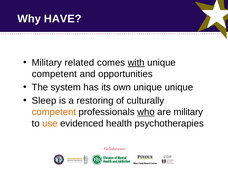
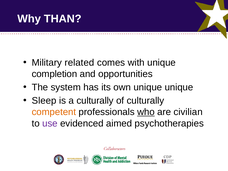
HAVE: HAVE -> THAN
with underline: present -> none
competent at (54, 74): competent -> completion
a restoring: restoring -> culturally
are military: military -> civilian
use colour: orange -> purple
health: health -> aimed
